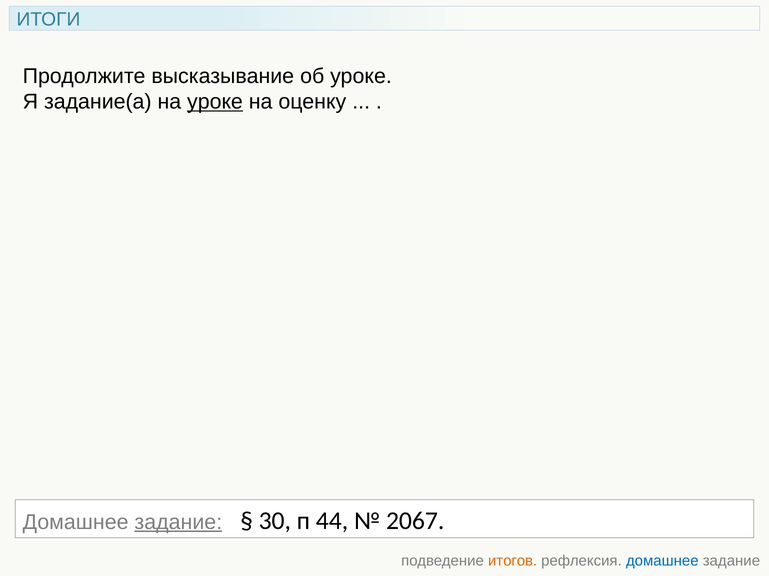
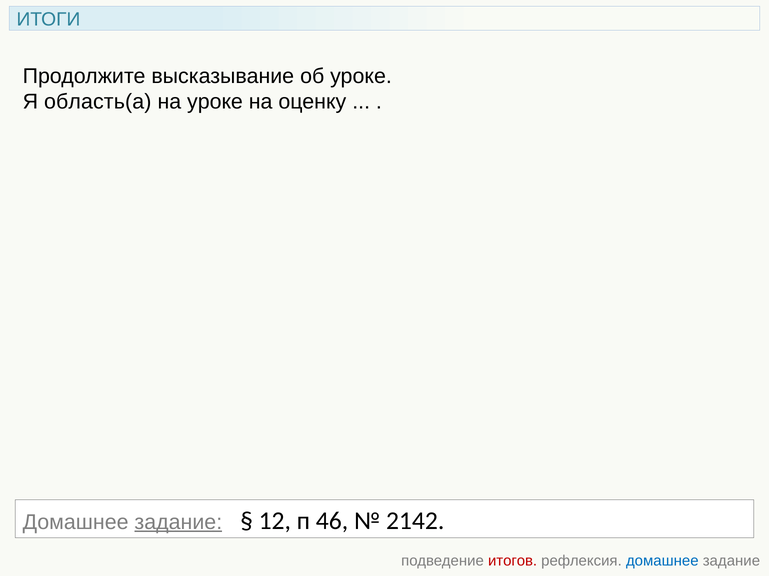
задание(а: задание(а -> область(а
уроке at (215, 102) underline: present -> none
30: 30 -> 12
44: 44 -> 46
2067: 2067 -> 2142
итогов colour: orange -> red
